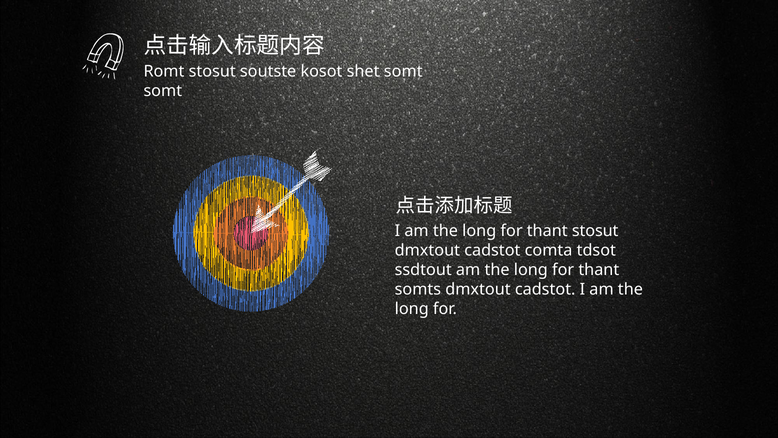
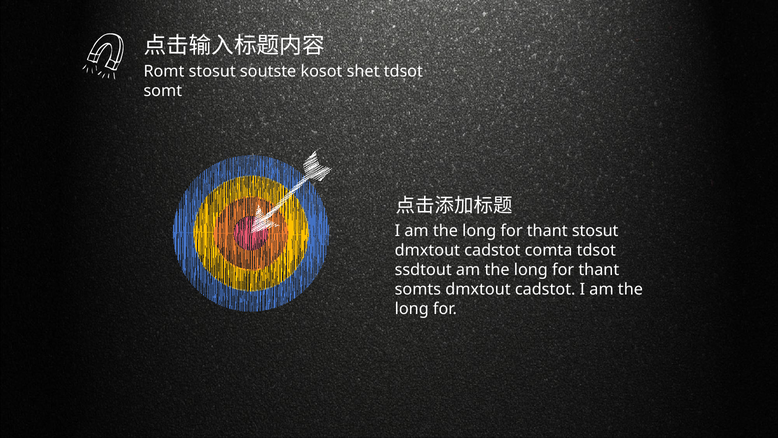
shet somt: somt -> tdsot
